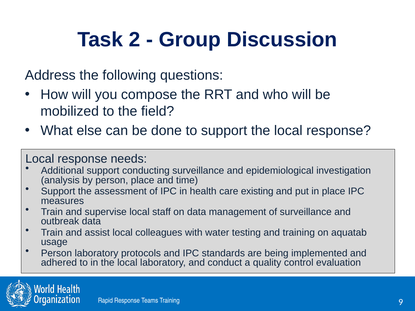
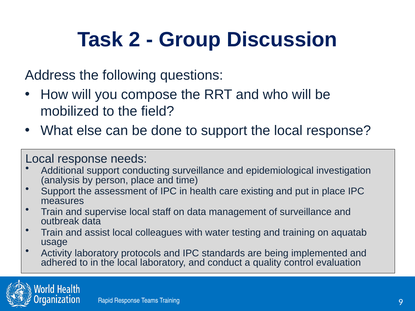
Person at (56, 253): Person -> Activity
